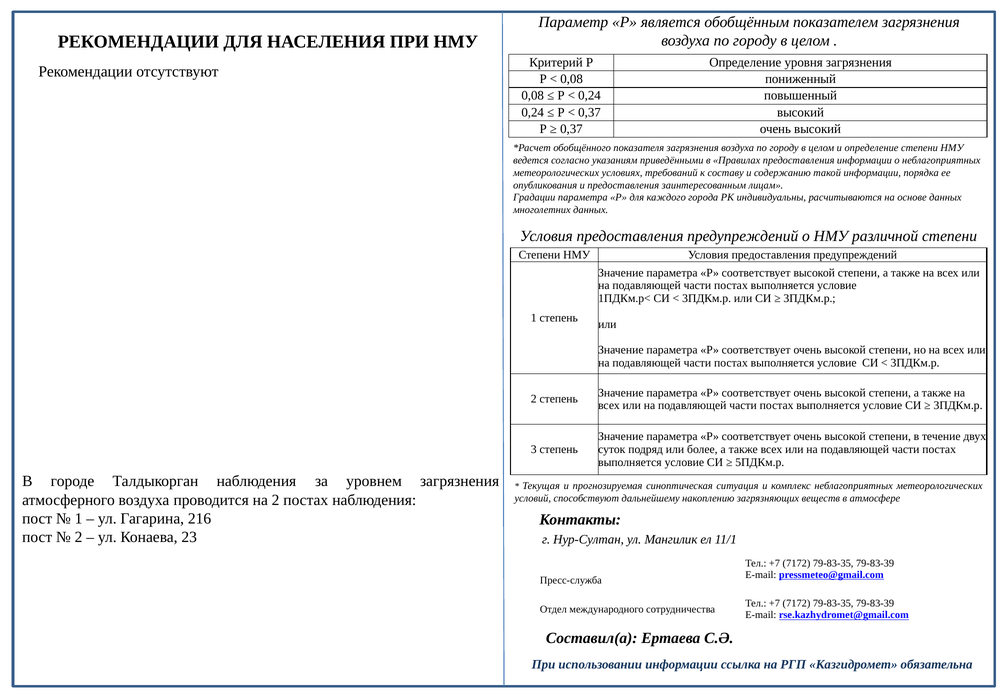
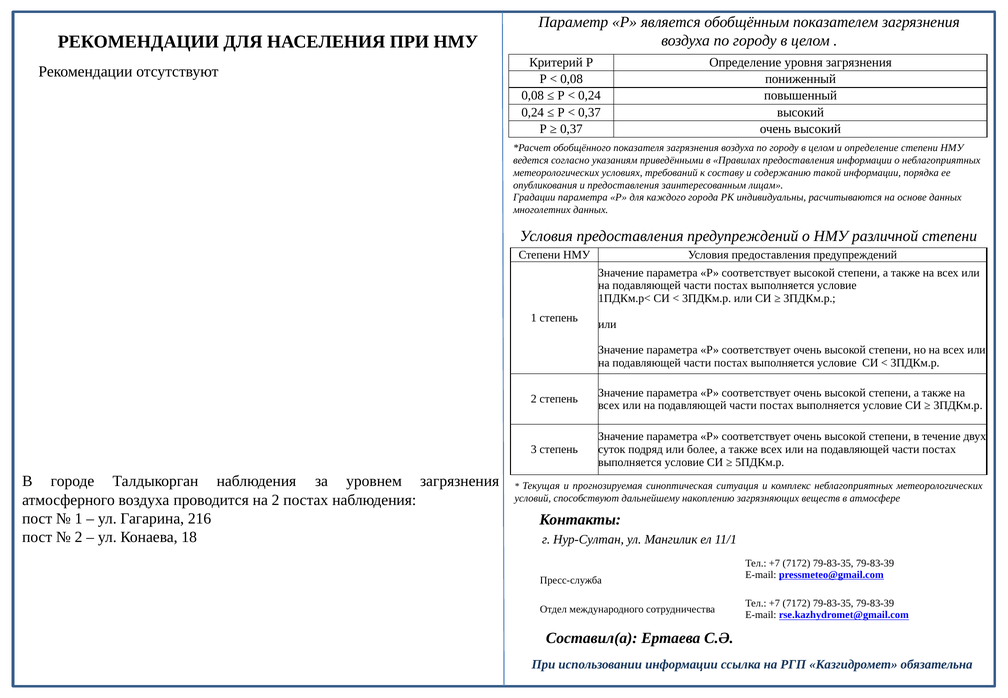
23: 23 -> 18
